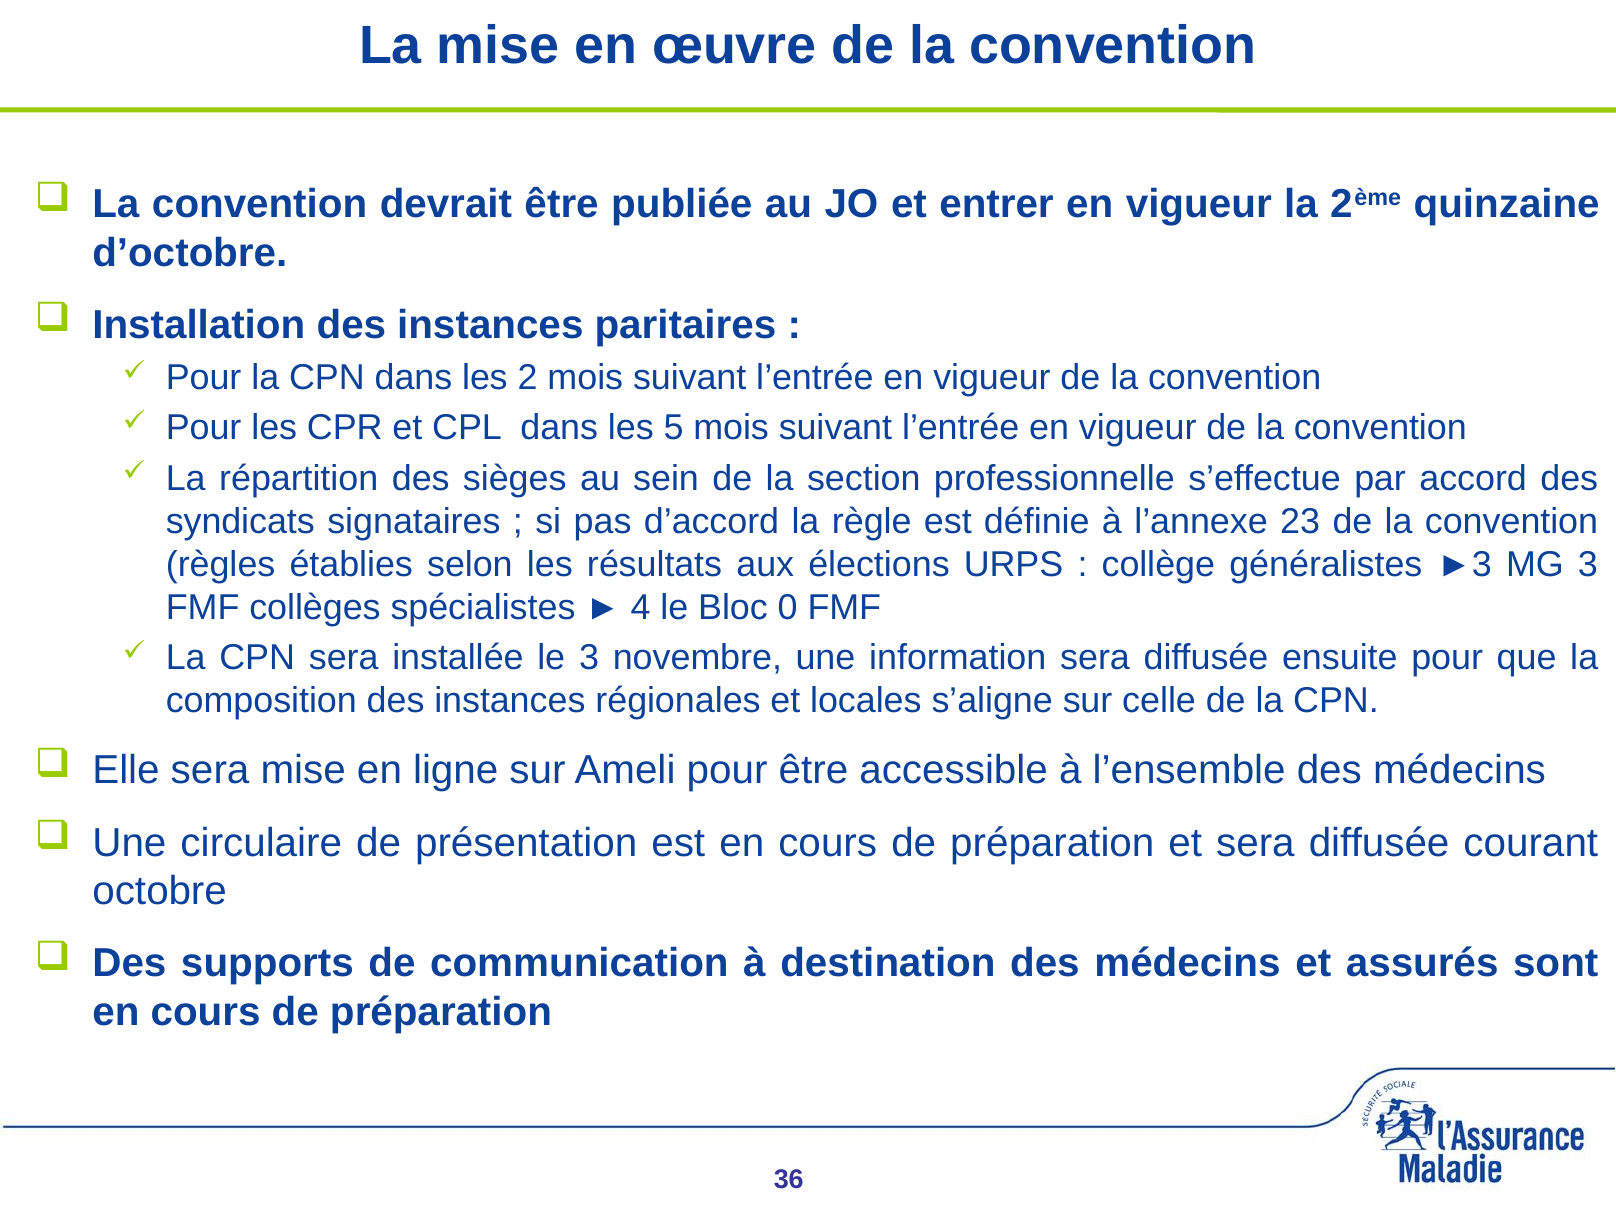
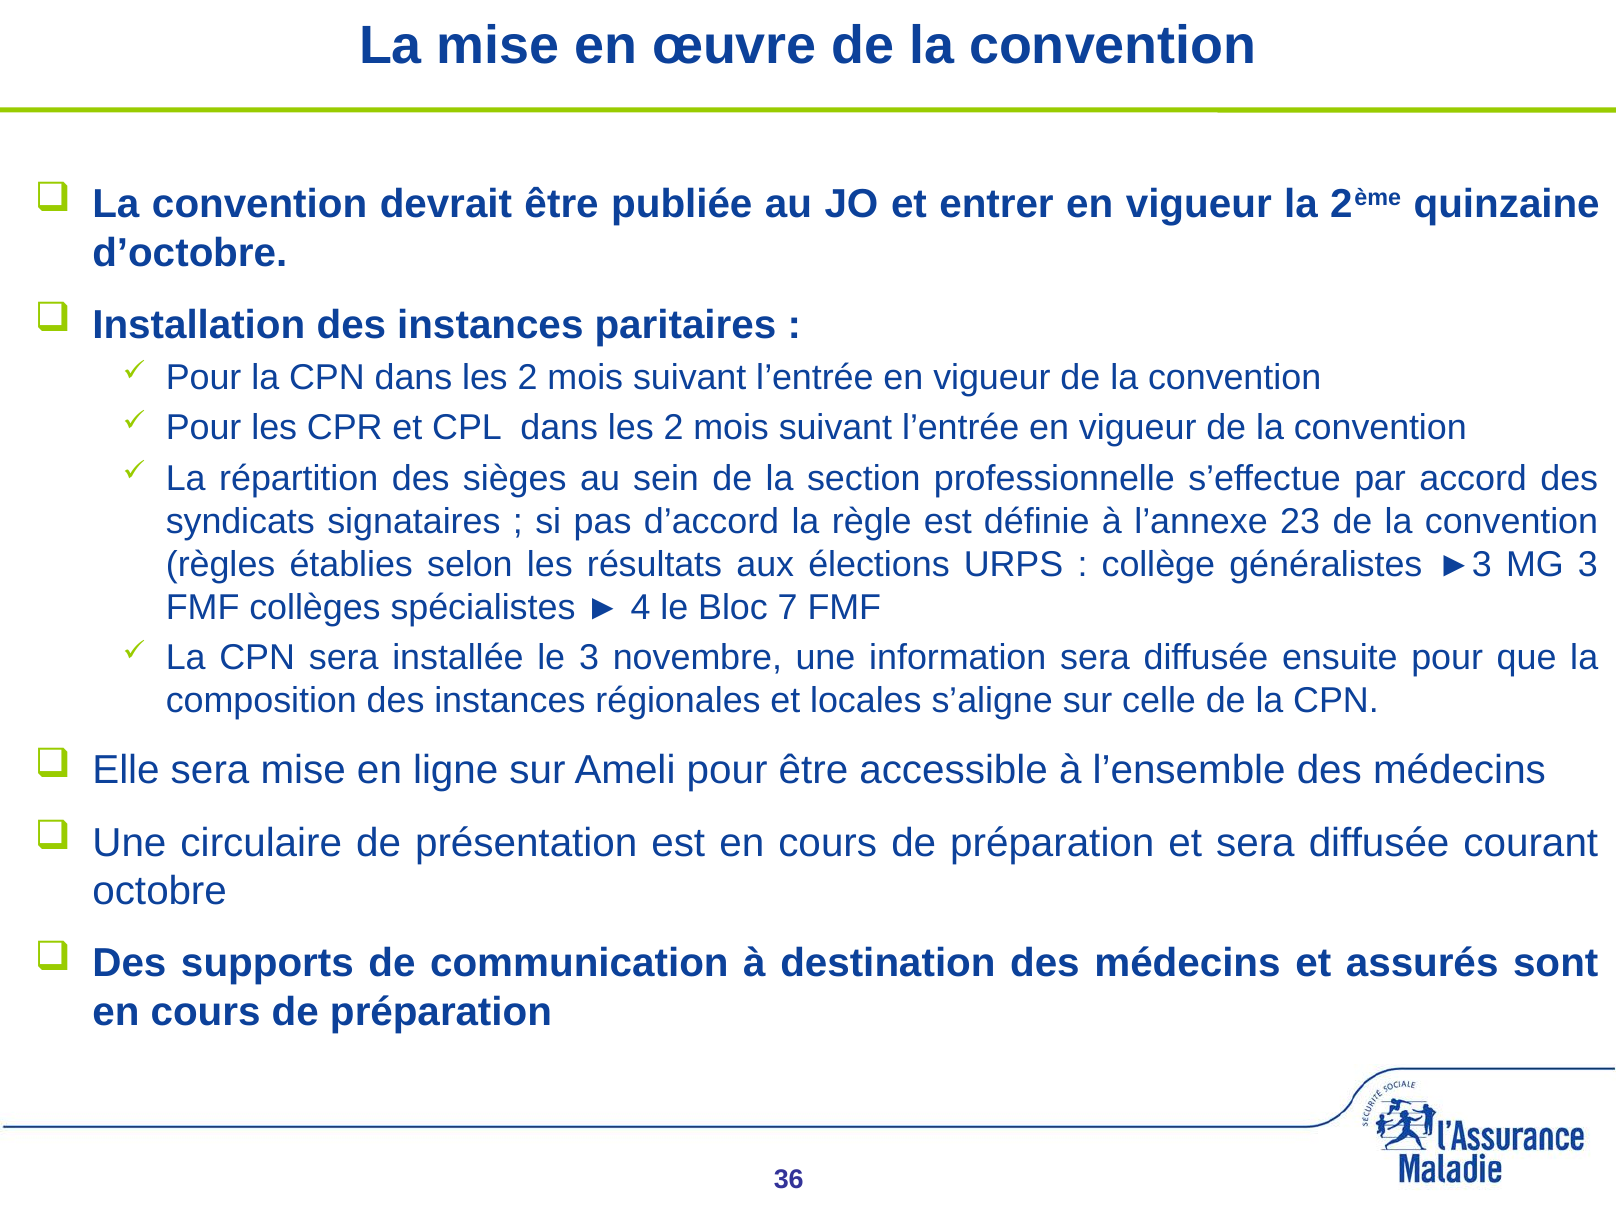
CPL dans les 5: 5 -> 2
0: 0 -> 7
